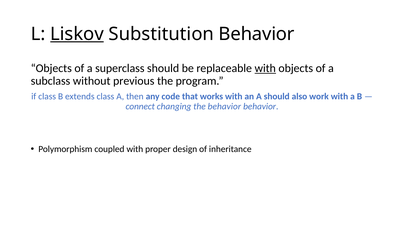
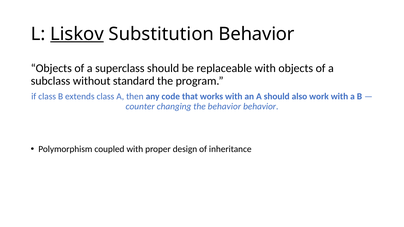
with at (265, 68) underline: present -> none
previous: previous -> standard
connect: connect -> counter
